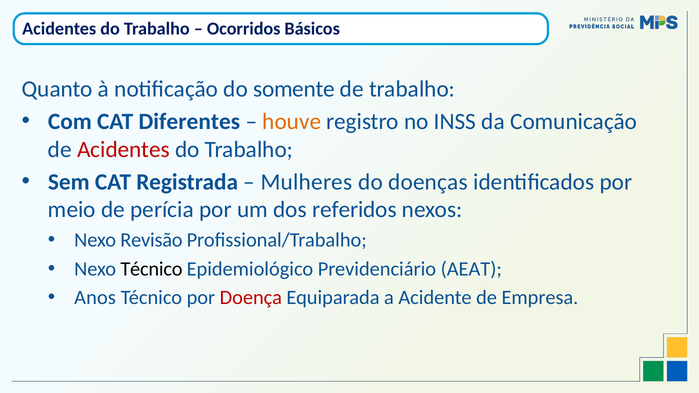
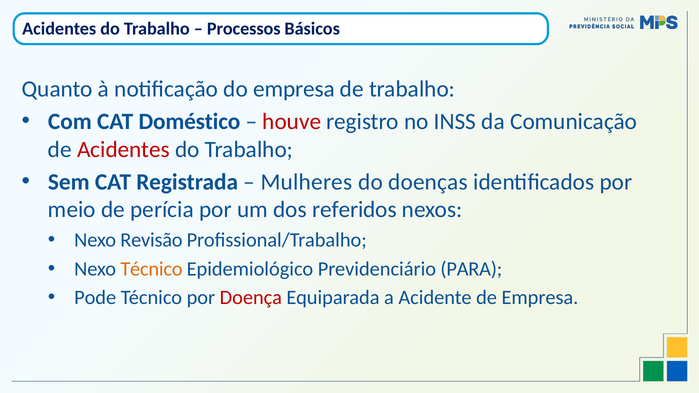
Ocorridos: Ocorridos -> Processos
do somente: somente -> empresa
Diferentes: Diferentes -> Doméstico
houve colour: orange -> red
Técnico at (151, 269) colour: black -> orange
AEAT: AEAT -> PARA
Anos: Anos -> Pode
